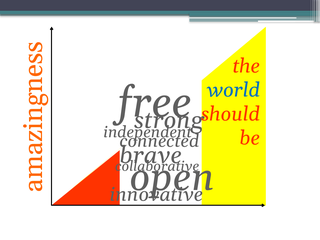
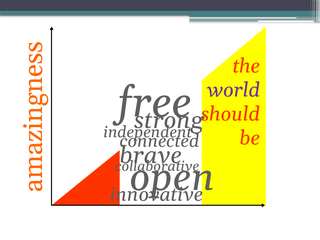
world colour: blue -> purple
